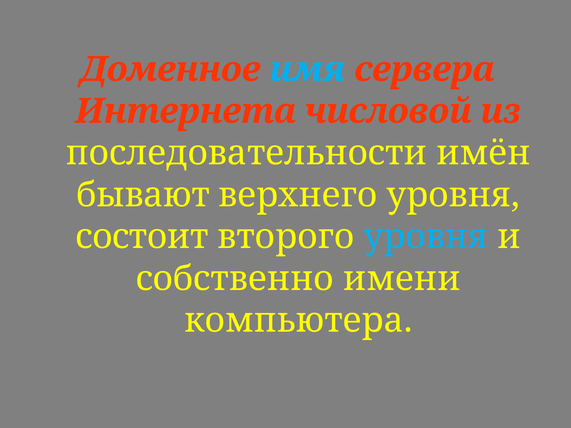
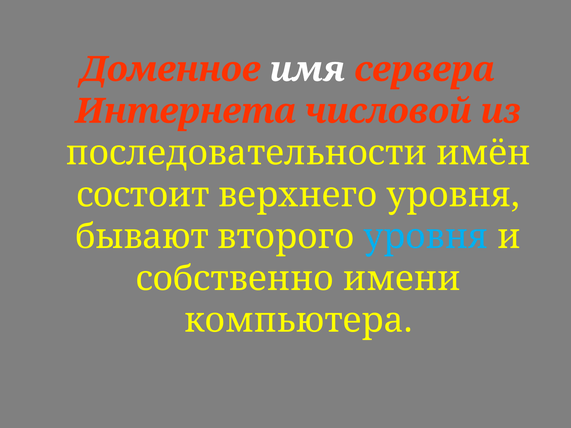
имя colour: light blue -> white
бывают: бывают -> состоит
состоит: состоит -> бывают
